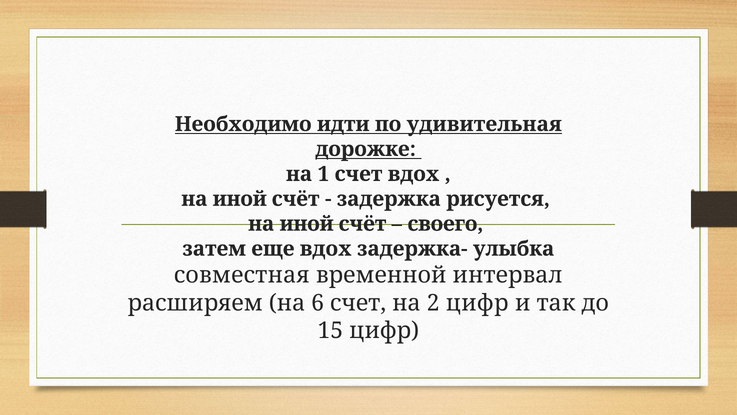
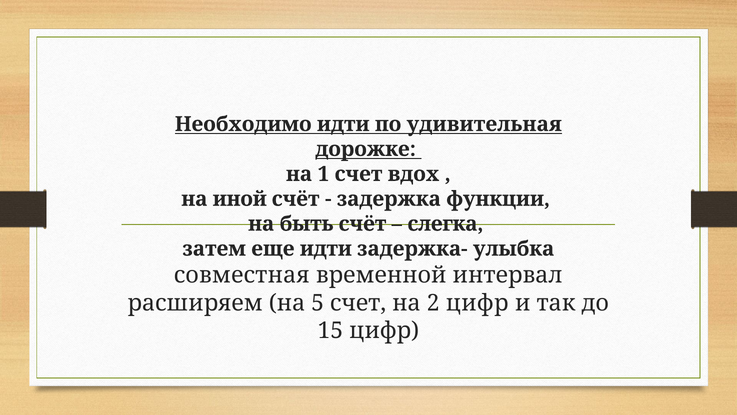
рисуется: рисуется -> функции
иной at (307, 224): иной -> быть
своего: своего -> слегка
еще вдох: вдох -> идти
6: 6 -> 5
